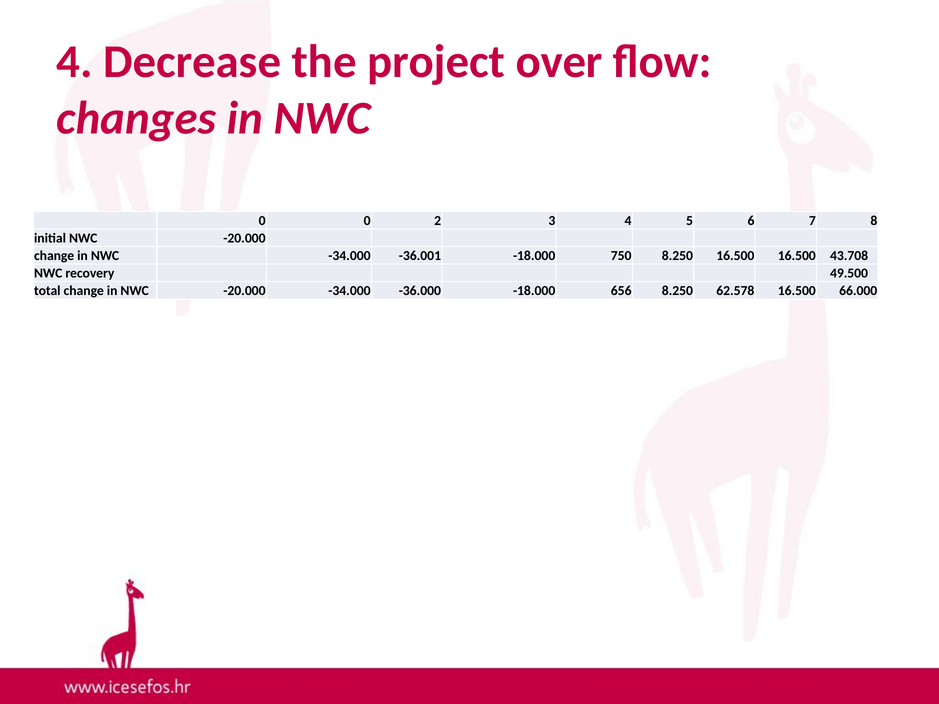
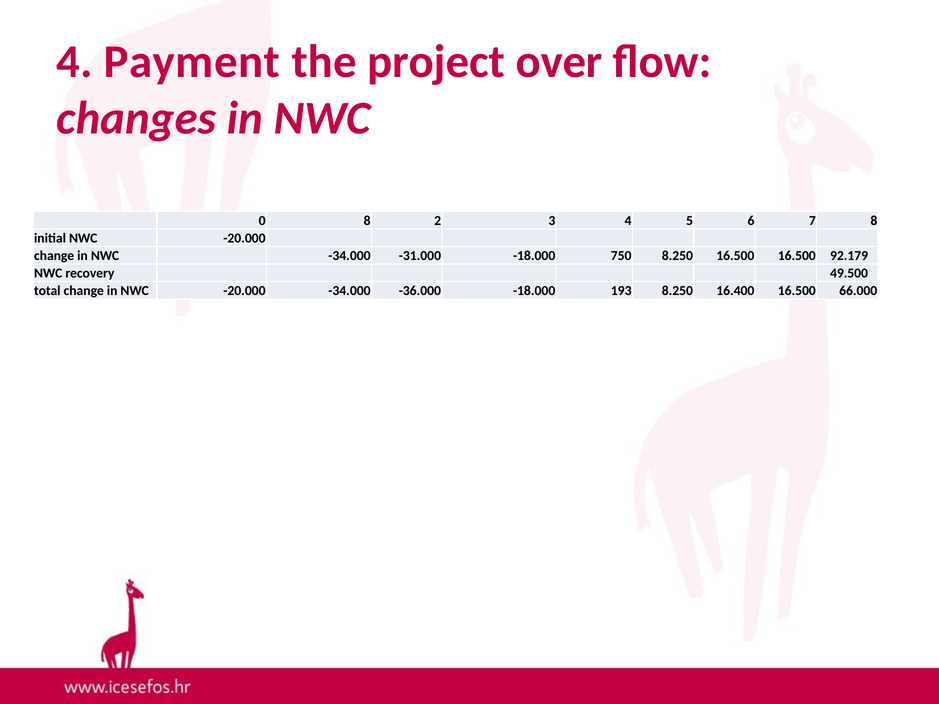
Decrease: Decrease -> Payment
0 0: 0 -> 8
-36.001: -36.001 -> -31.000
43.708: 43.708 -> 92.179
656: 656 -> 193
62.578: 62.578 -> 16.400
